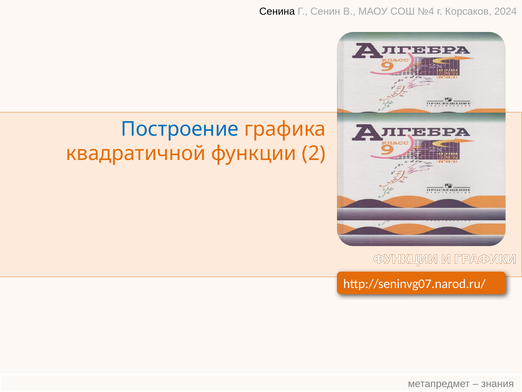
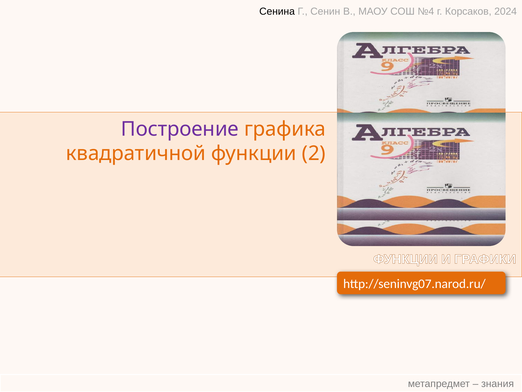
Построение colour: blue -> purple
